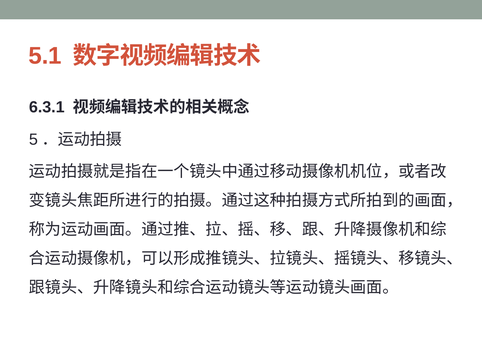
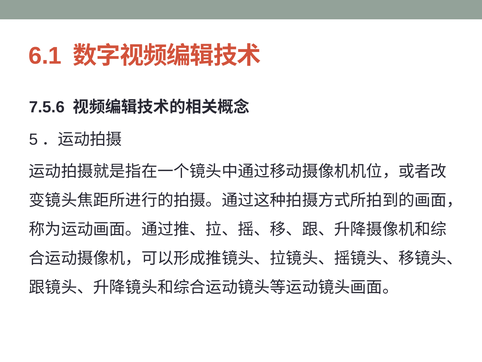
5.1: 5.1 -> 6.1
6.3.1: 6.3.1 -> 7.5.6
